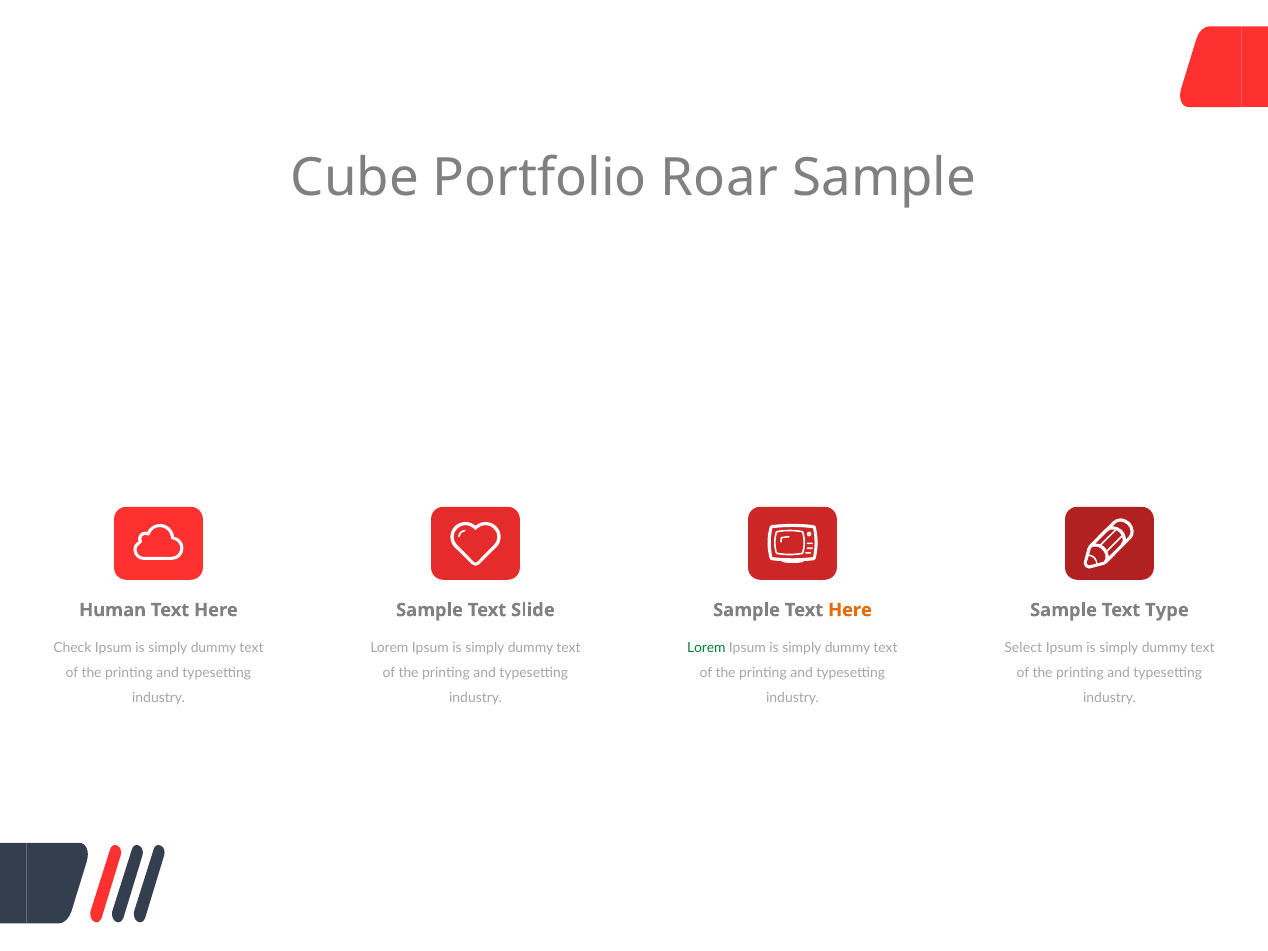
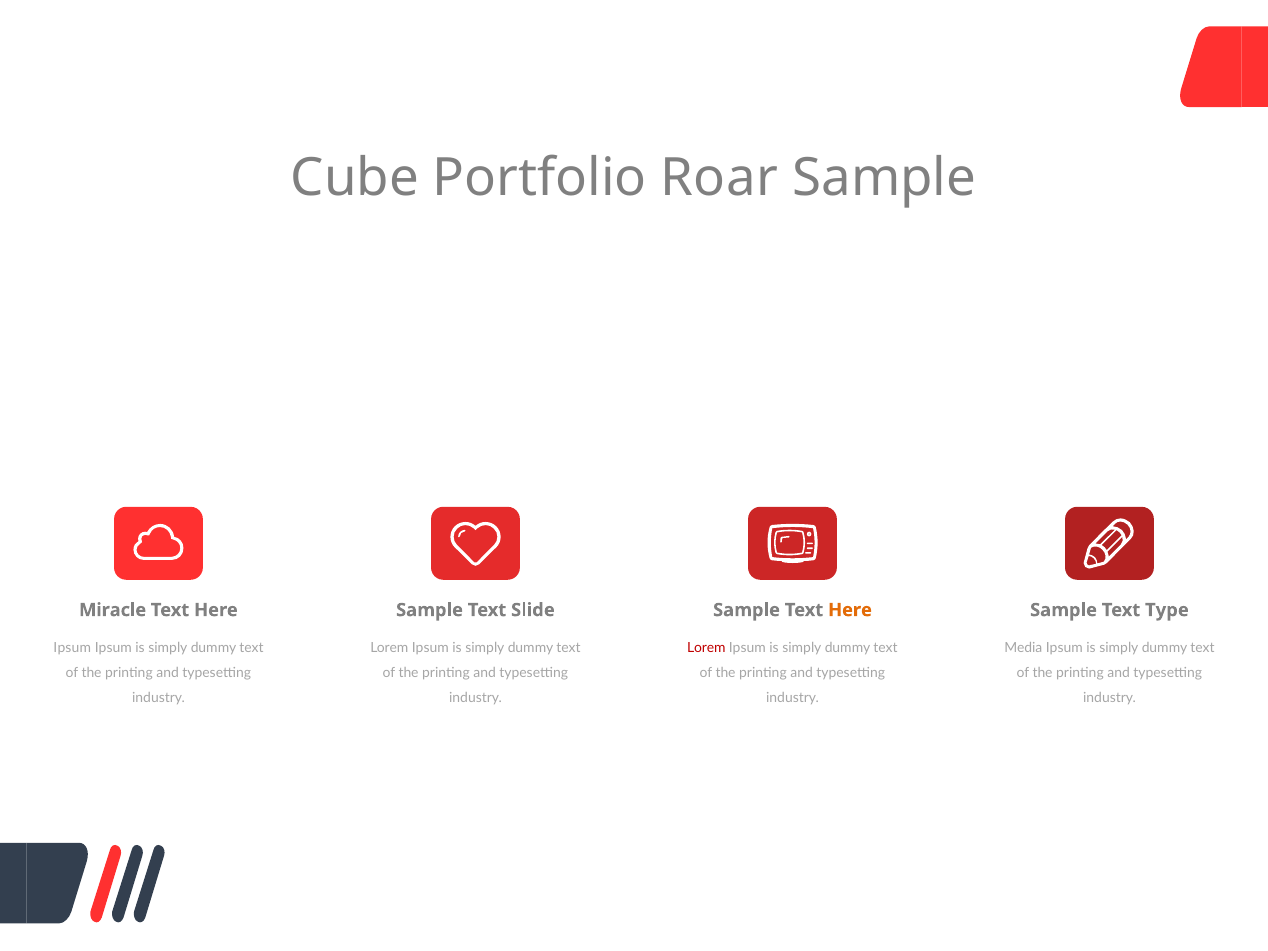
Human: Human -> Miracle
Check at (72, 647): Check -> Ipsum
Lorem at (706, 647) colour: green -> red
Select: Select -> Media
